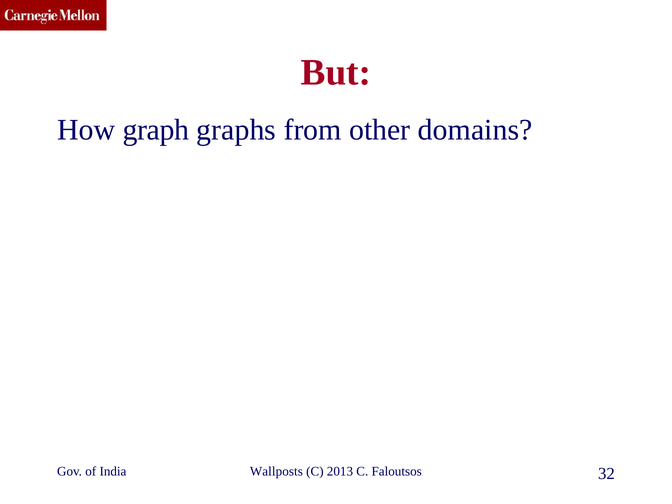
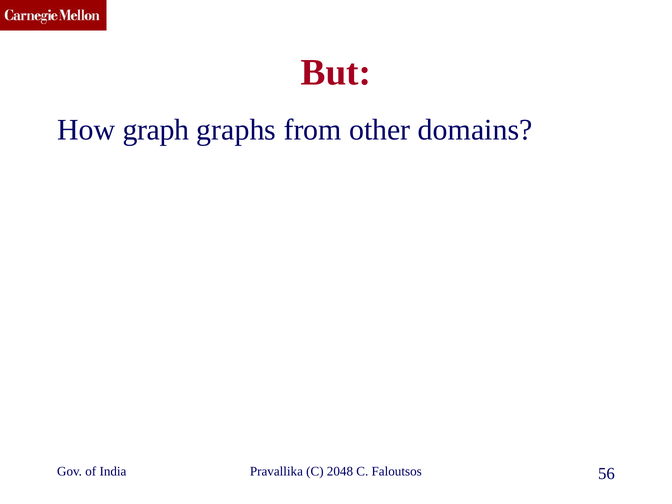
Wallposts: Wallposts -> Pravallika
2013: 2013 -> 2048
32: 32 -> 56
